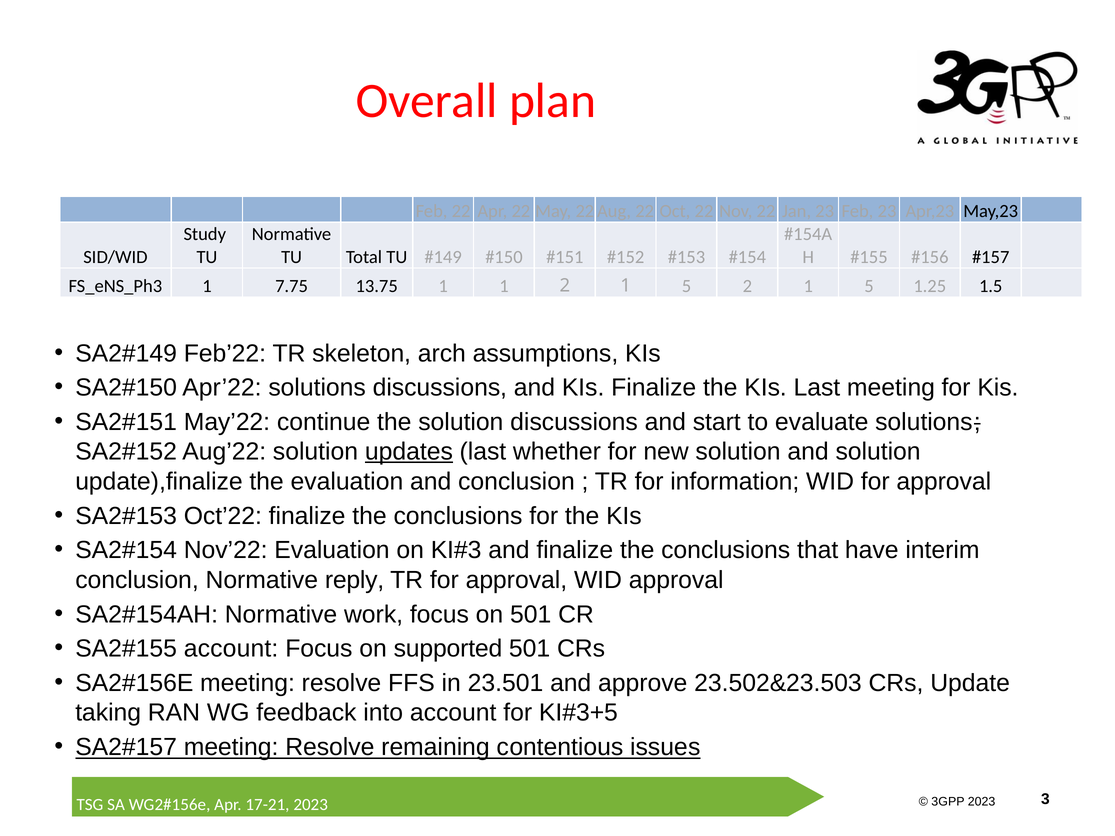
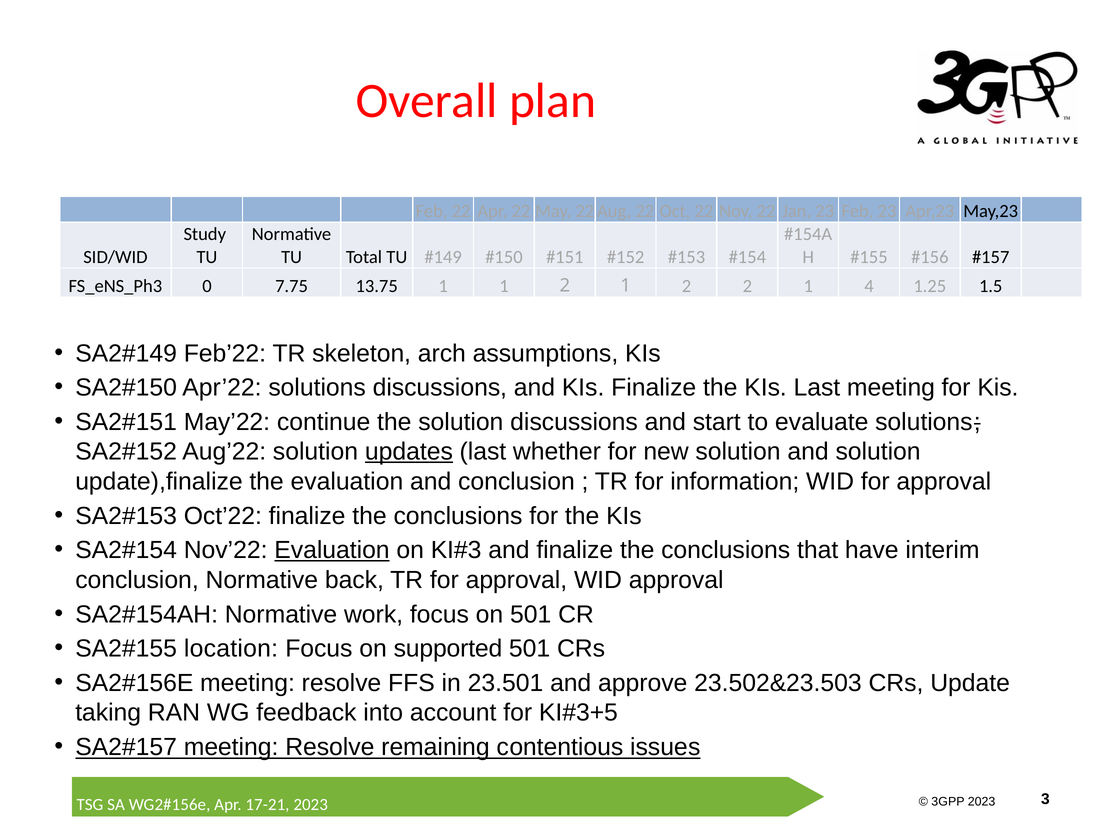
1 at (207, 286): 1 -> 0
1 2 1 5: 5 -> 2
5 at (869, 286): 5 -> 4
Evaluation at (332, 550) underline: none -> present
reply: reply -> back
account at (231, 649): account -> location
